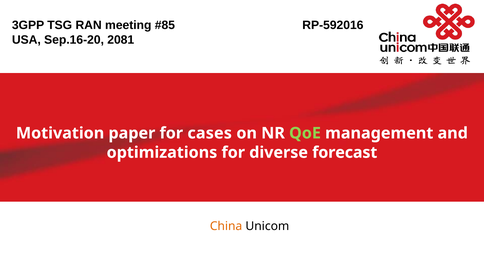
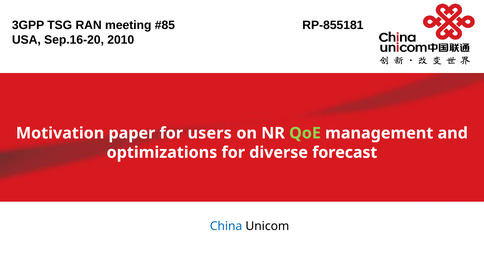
RP-592016: RP-592016 -> RP-855181
2081: 2081 -> 2010
cases: cases -> users
China colour: orange -> blue
